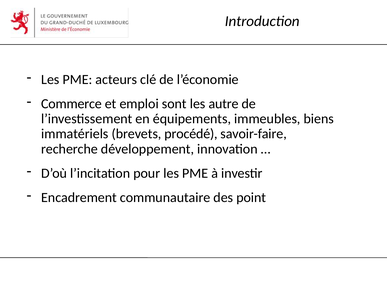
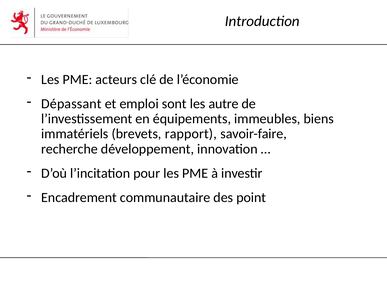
Commerce: Commerce -> Dépassant
procédé: procédé -> rapport
